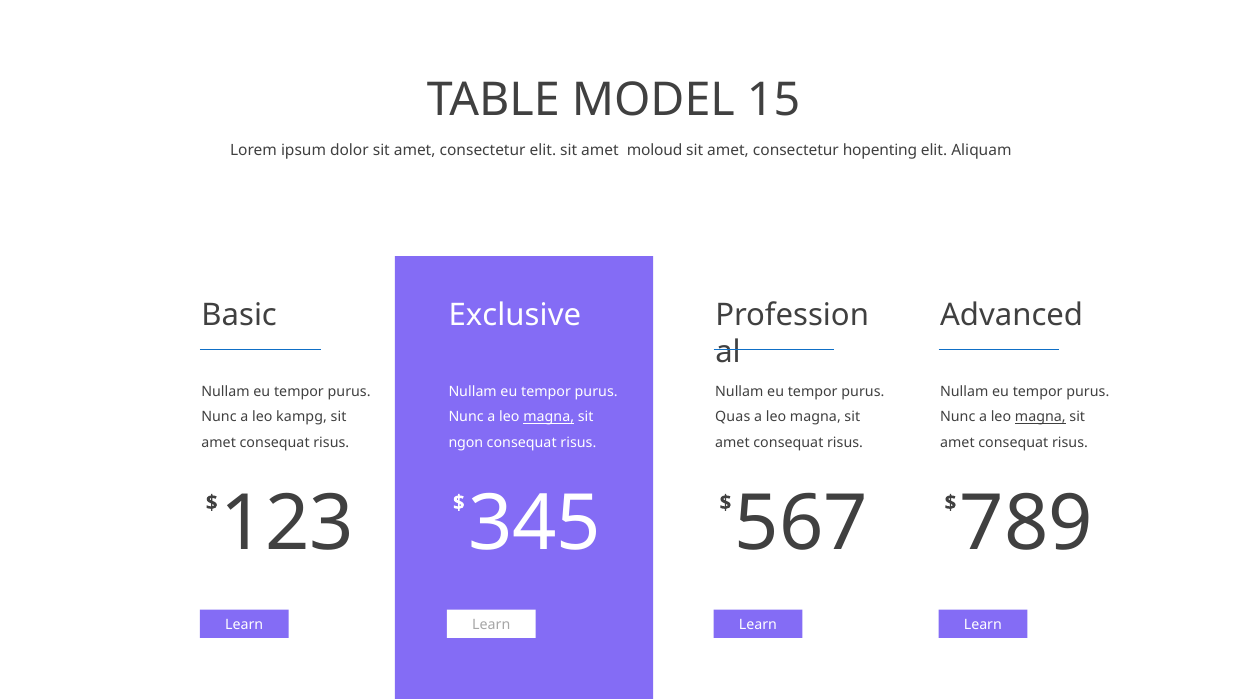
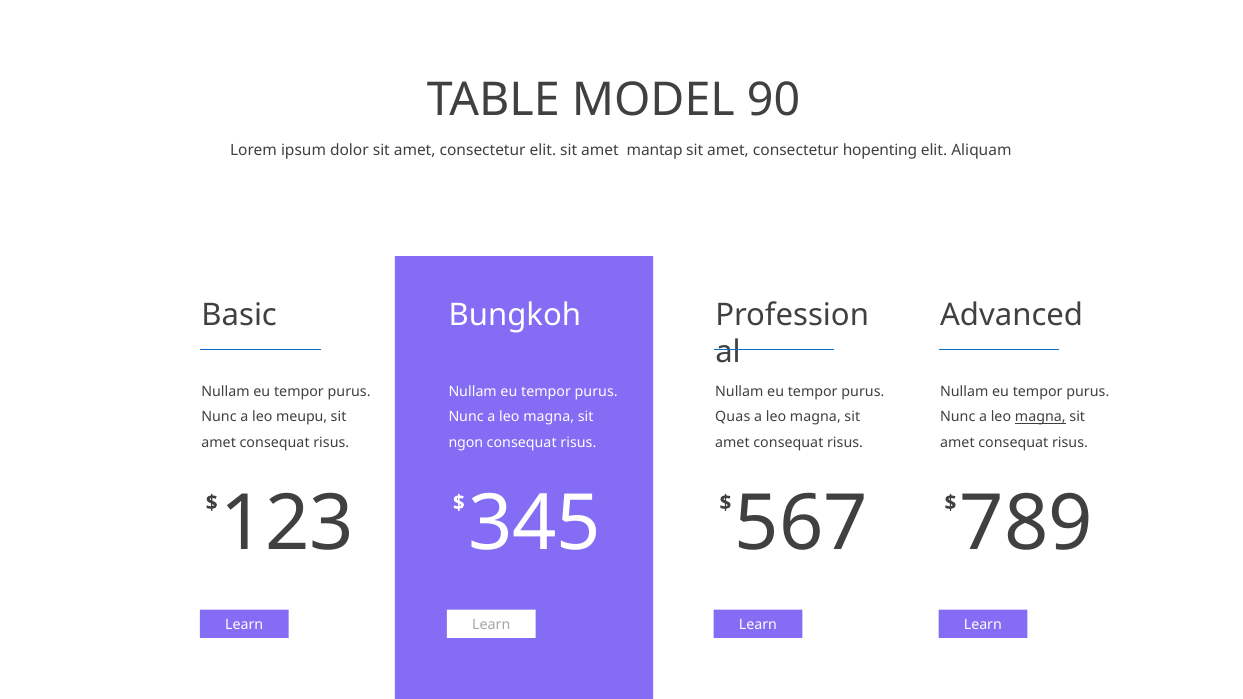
15: 15 -> 90
moloud: moloud -> mantap
Exclusive: Exclusive -> Bungkoh
kampg: kampg -> meupu
magna at (549, 417) underline: present -> none
